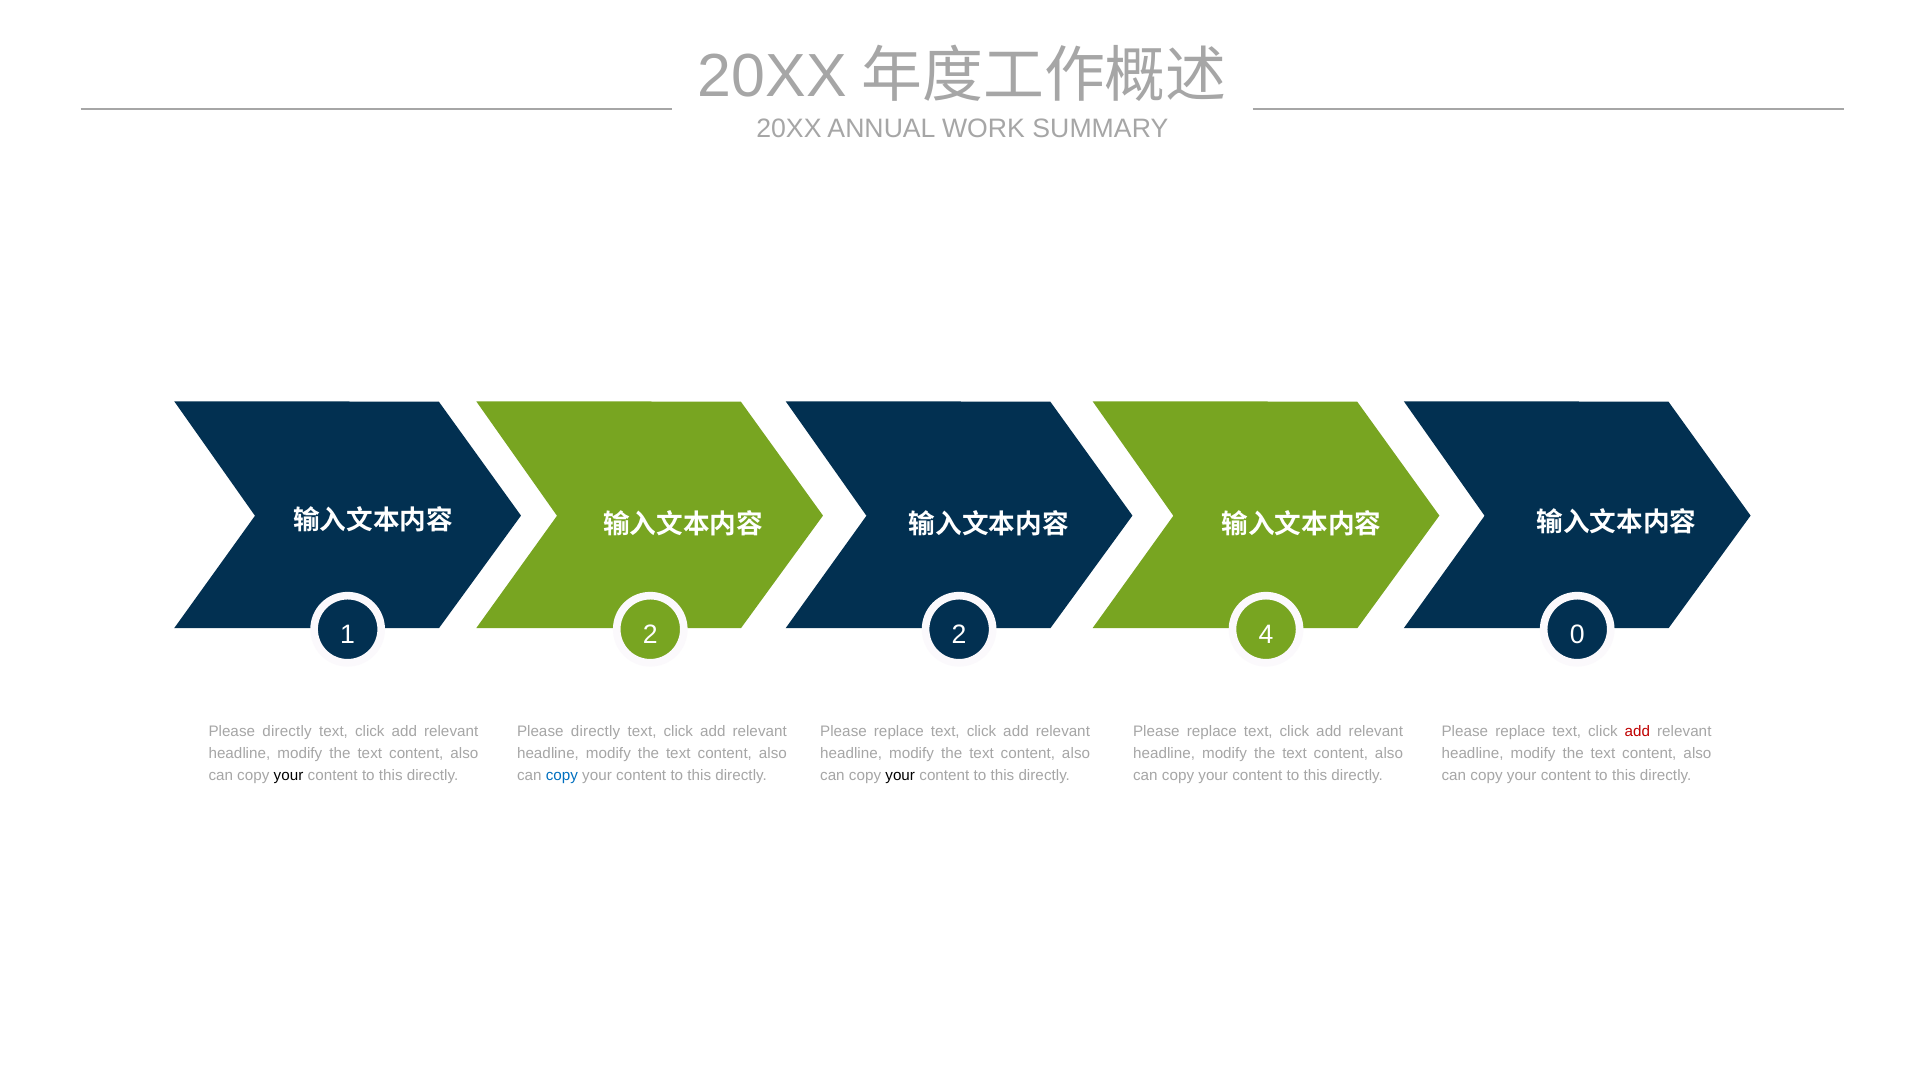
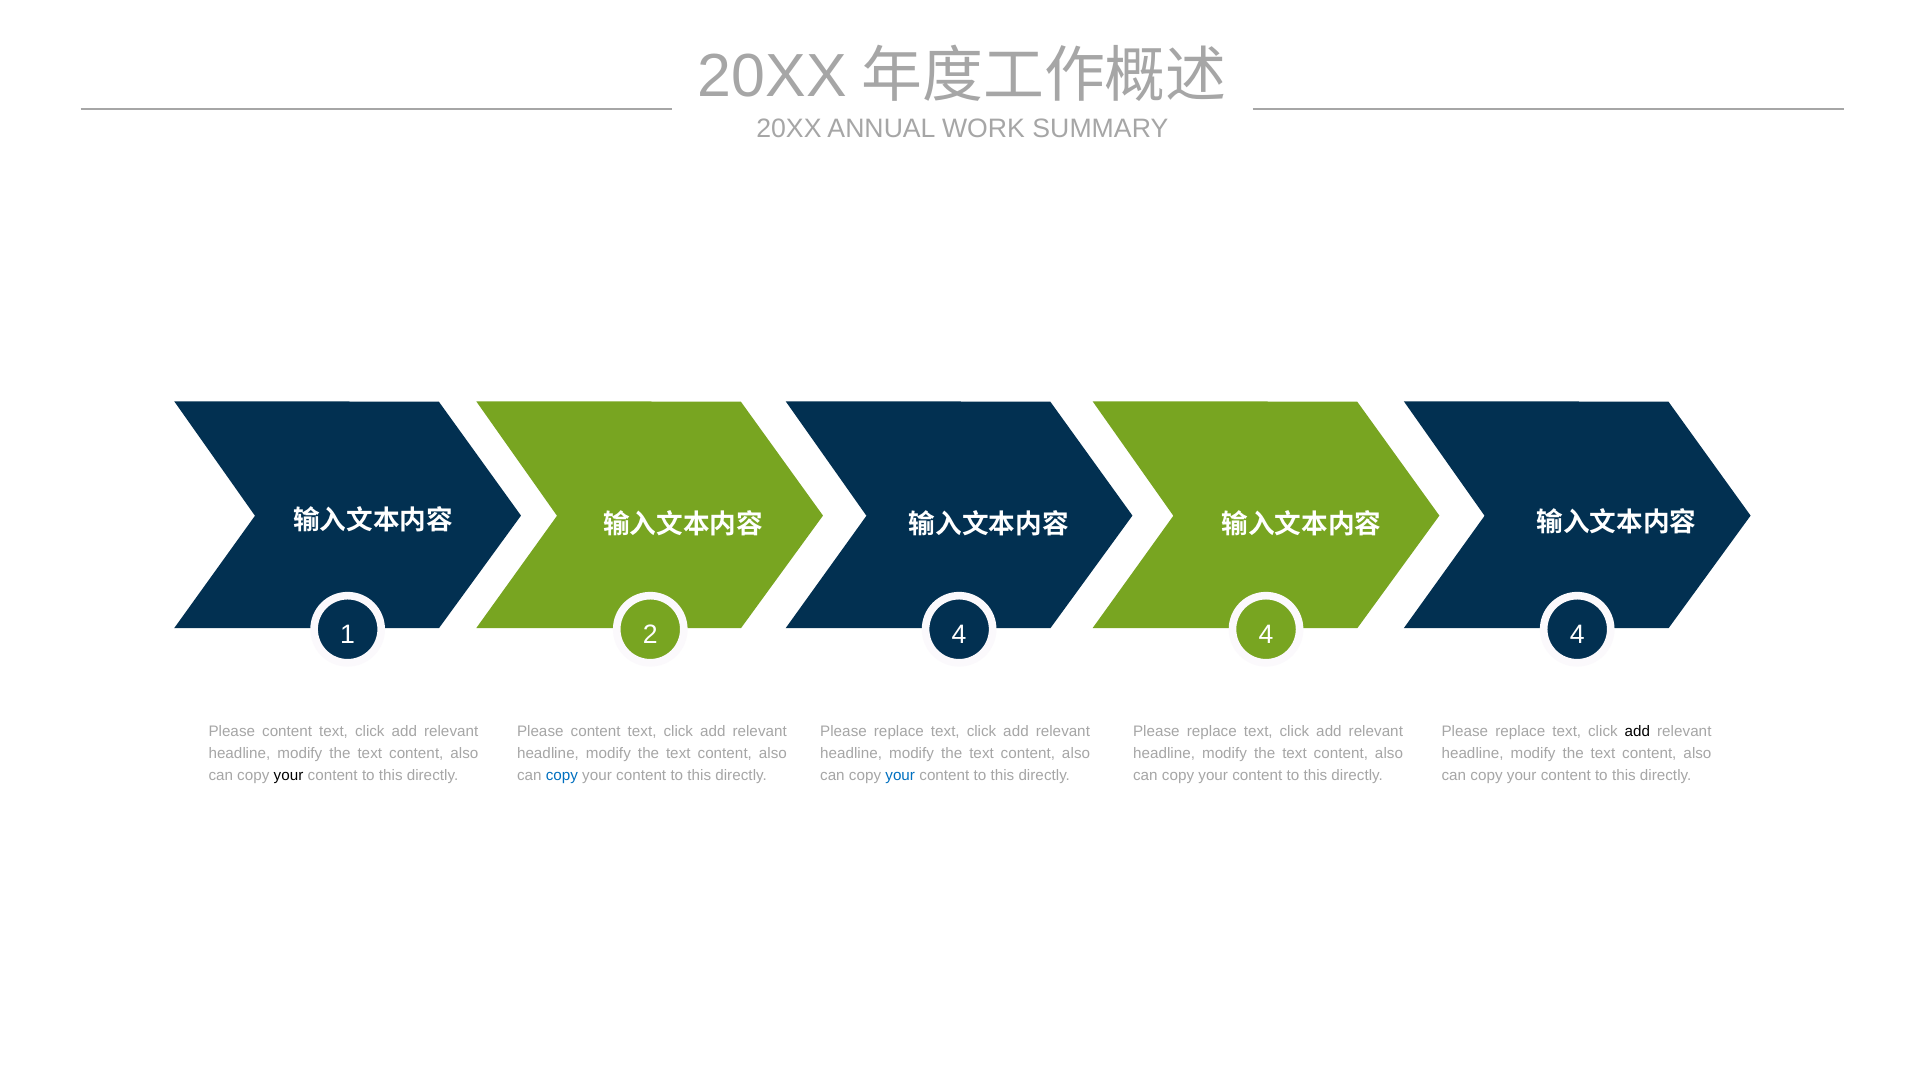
2 2: 2 -> 4
0 at (1577, 634): 0 -> 4
directly at (287, 731): directly -> content
directly at (596, 731): directly -> content
add at (1637, 731) colour: red -> black
your at (900, 775) colour: black -> blue
